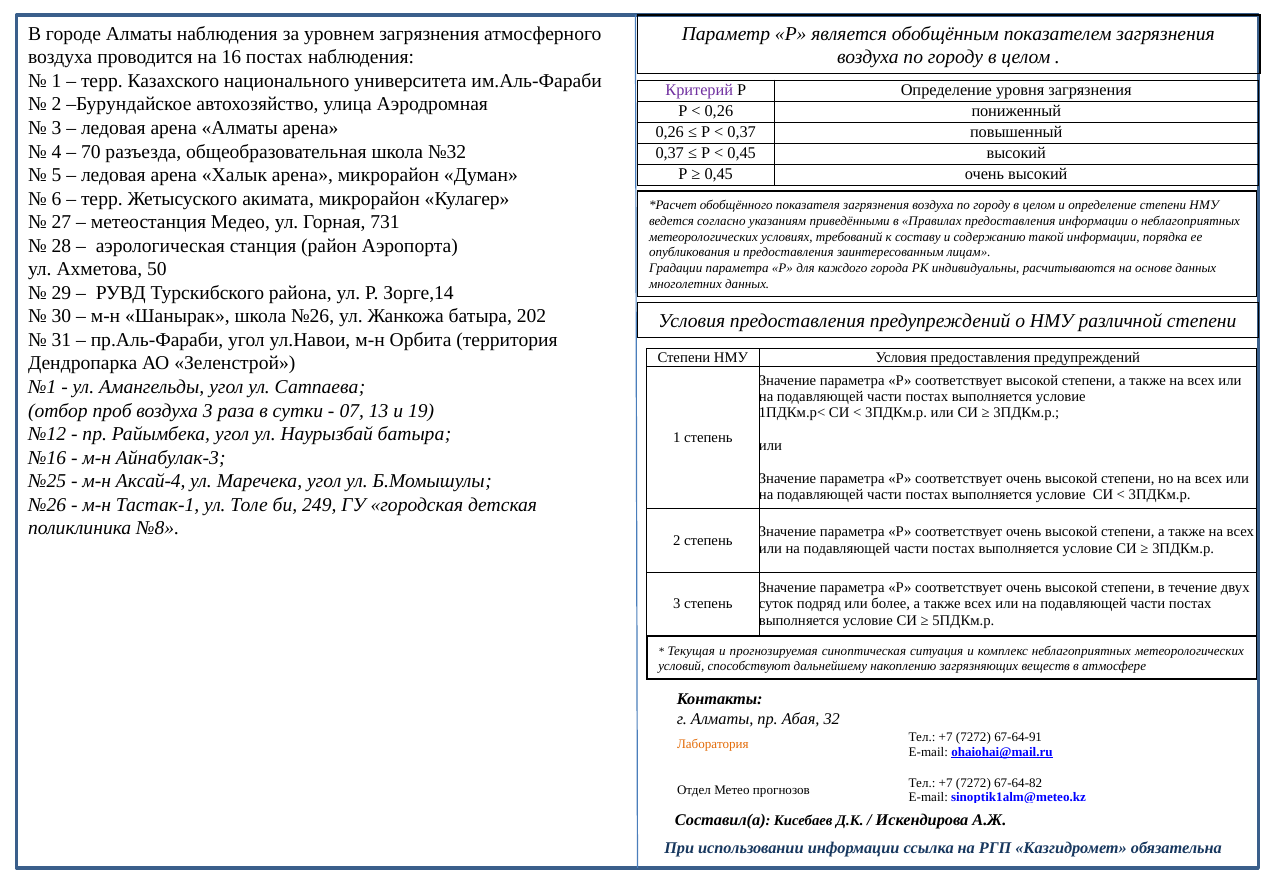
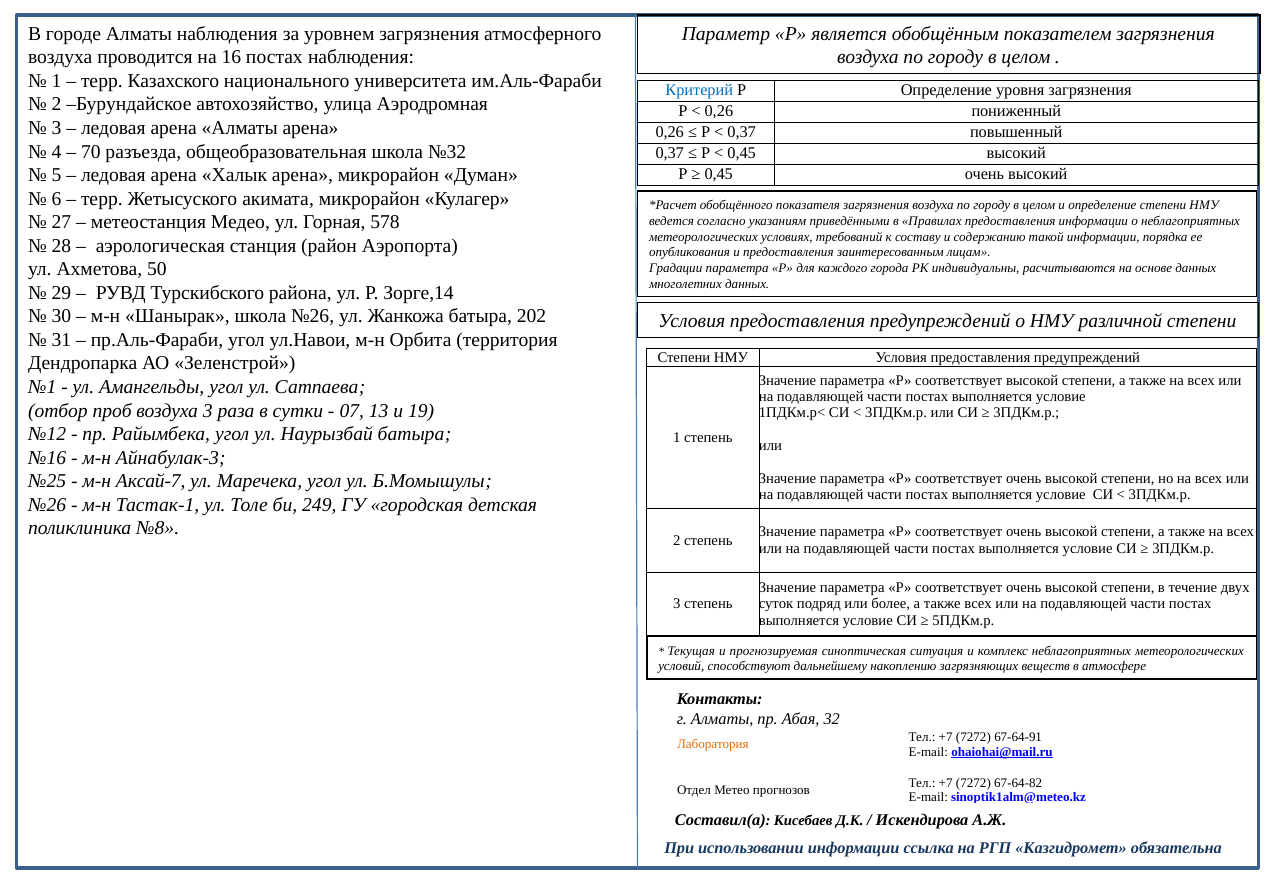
Критерий colour: purple -> blue
731: 731 -> 578
Аксай-4: Аксай-4 -> Аксай-7
